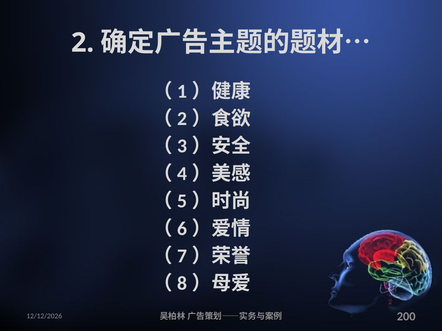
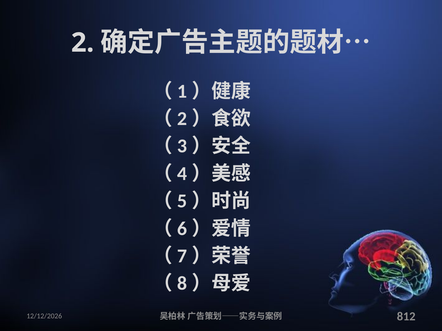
200: 200 -> 812
